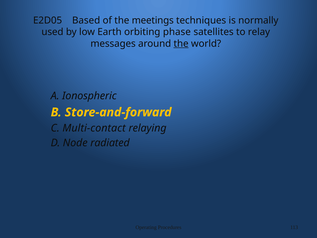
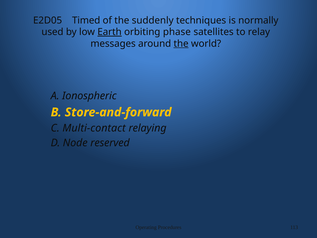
Based: Based -> Timed
meetings: meetings -> suddenly
Earth underline: none -> present
radiated: radiated -> reserved
